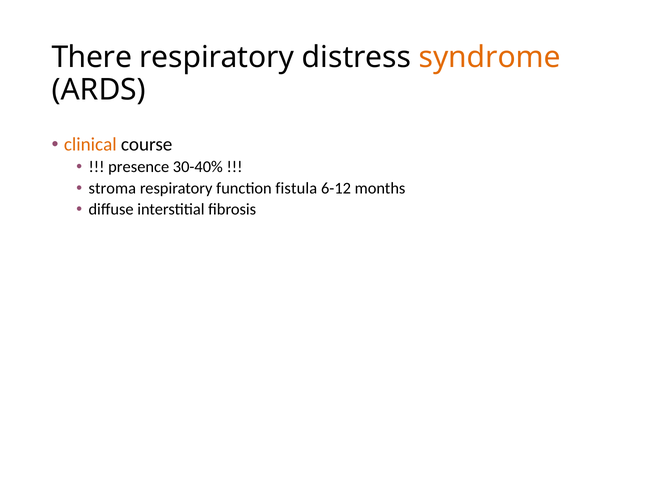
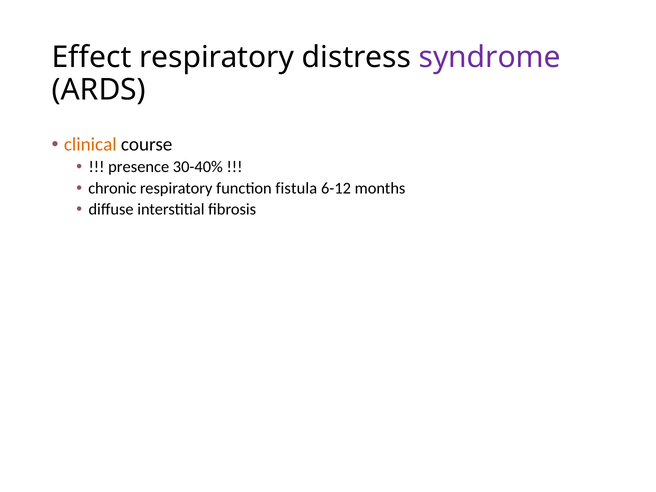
There: There -> Effect
syndrome colour: orange -> purple
stroma: stroma -> chronic
